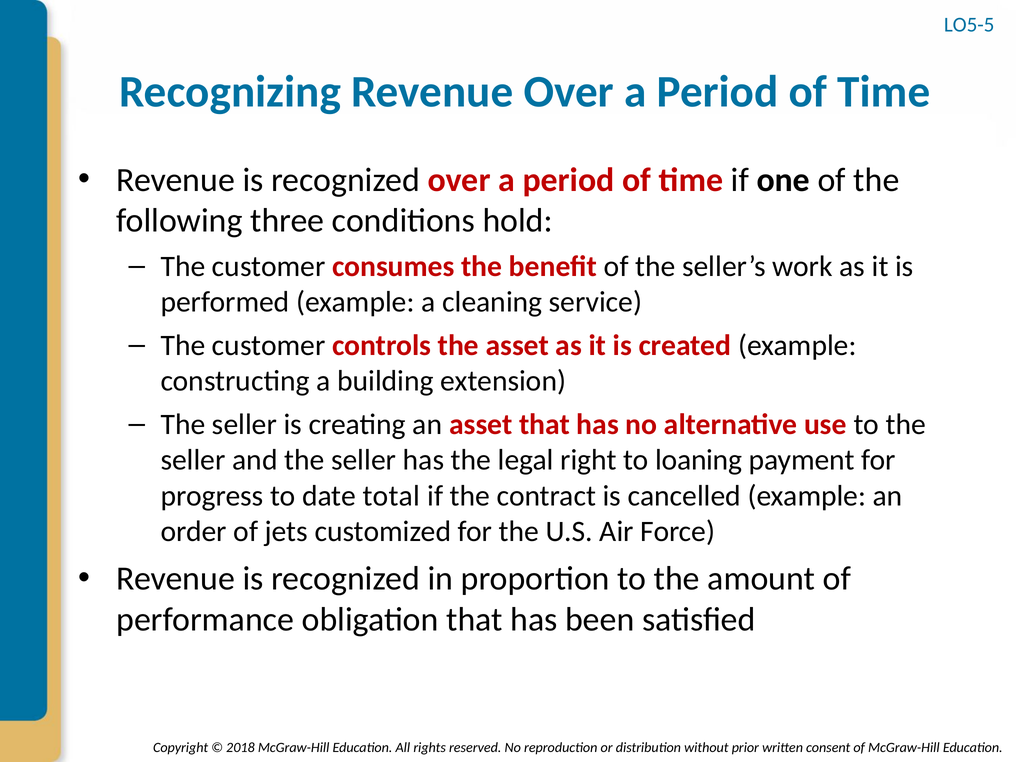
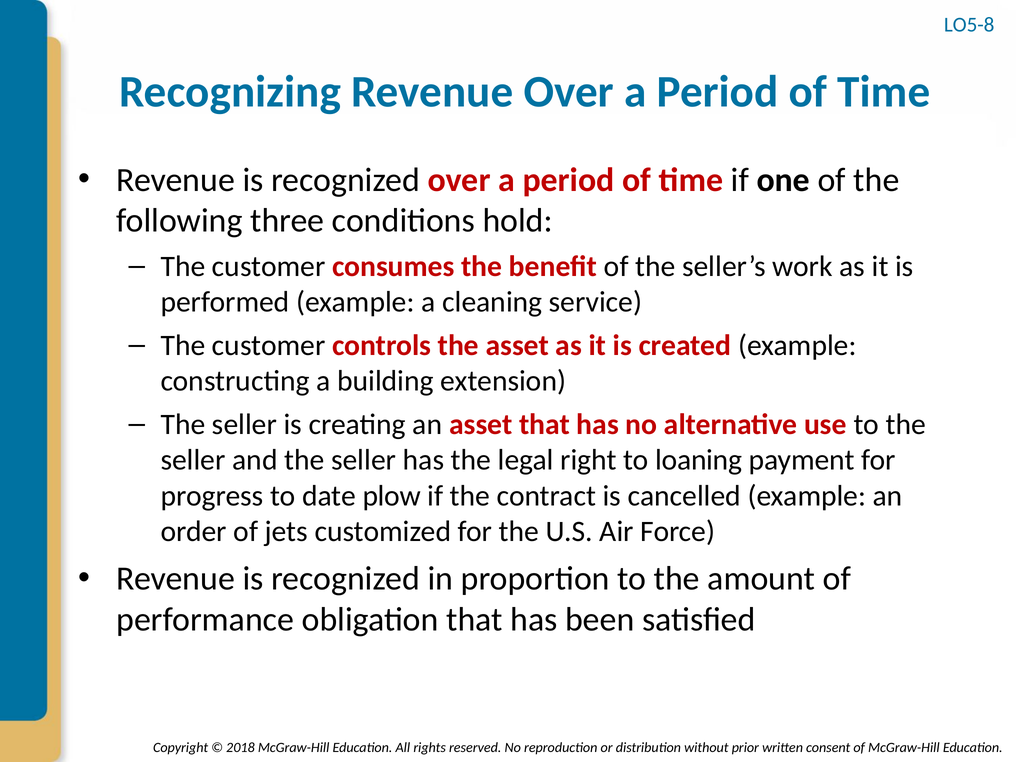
LO5-5: LO5-5 -> LO5-8
total: total -> plow
